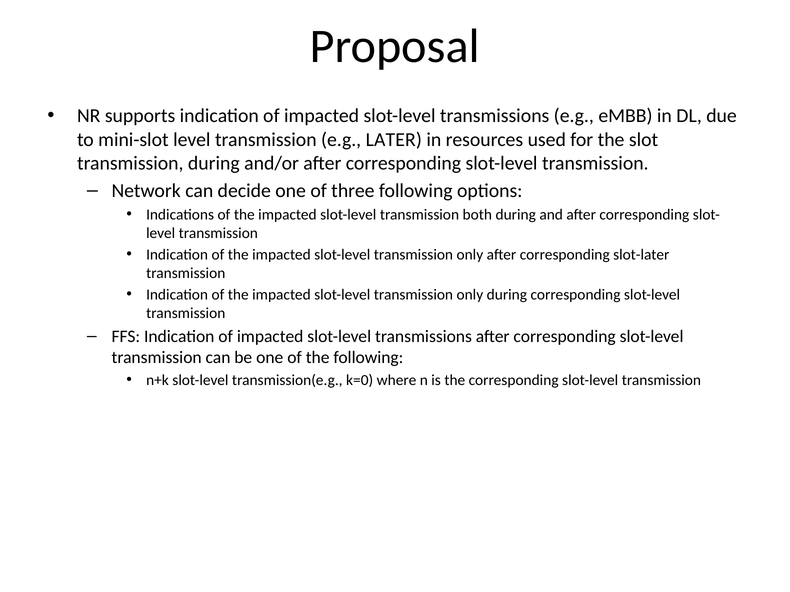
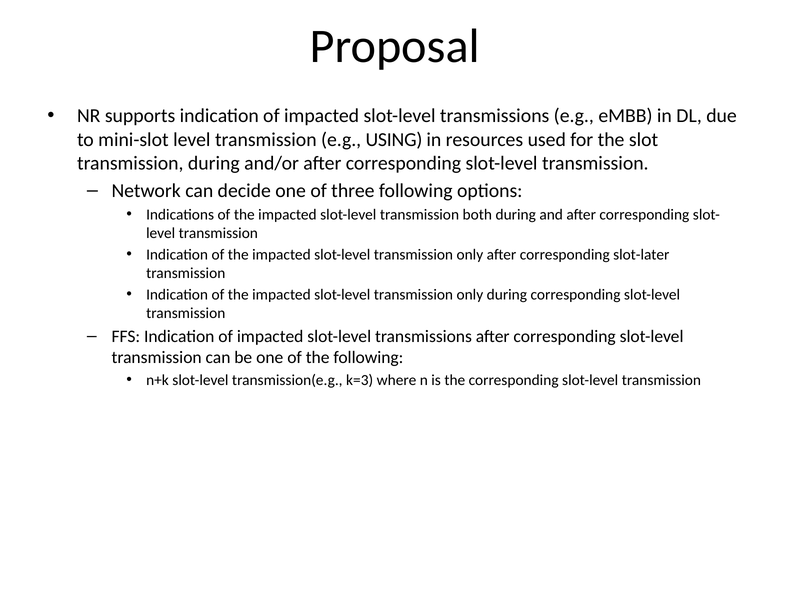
LATER: LATER -> USING
k=0: k=0 -> k=3
